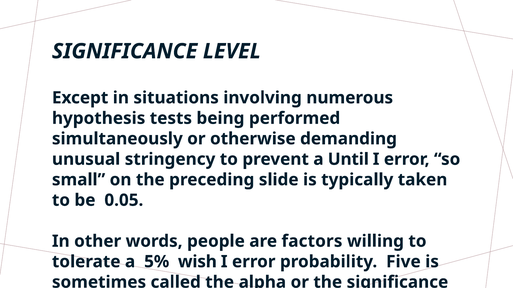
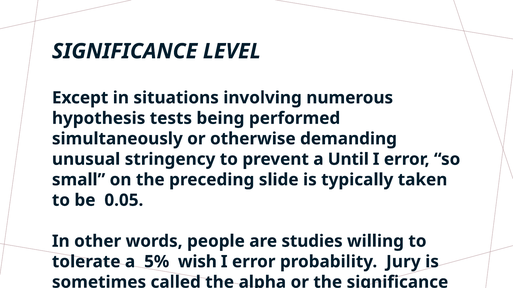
factors: factors -> studies
Five: Five -> Jury
